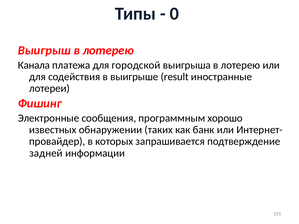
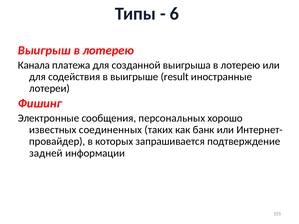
0: 0 -> 6
городской: городской -> созданной
программным: программным -> персональных
обнаружении: обнаружении -> соединенных
